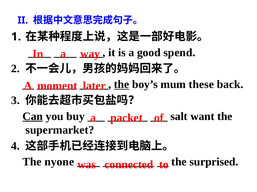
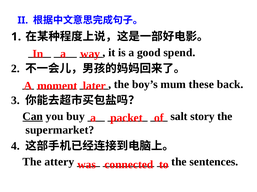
the at (122, 85) underline: present -> none
want: want -> story
nyone: nyone -> attery
surprised: surprised -> sentences
